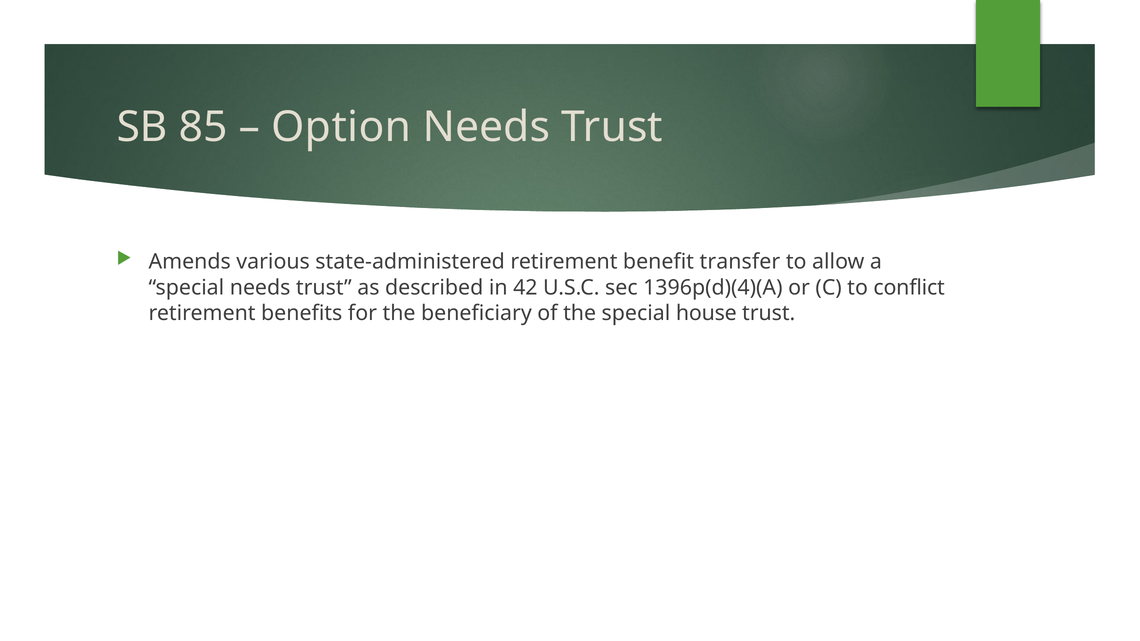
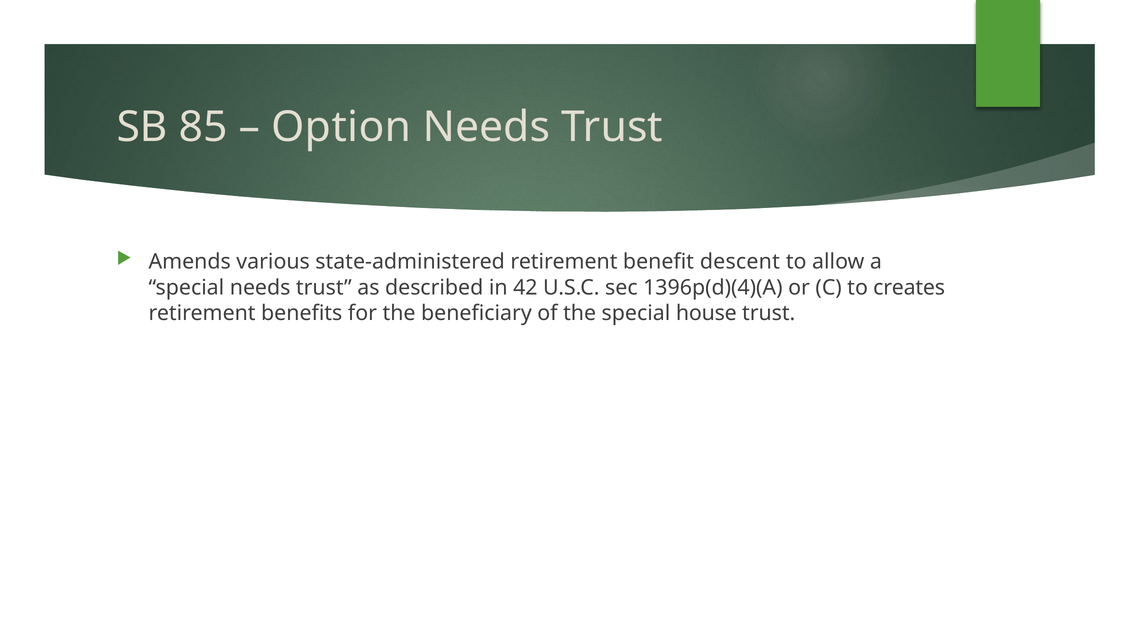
transfer: transfer -> descent
conflict: conflict -> creates
